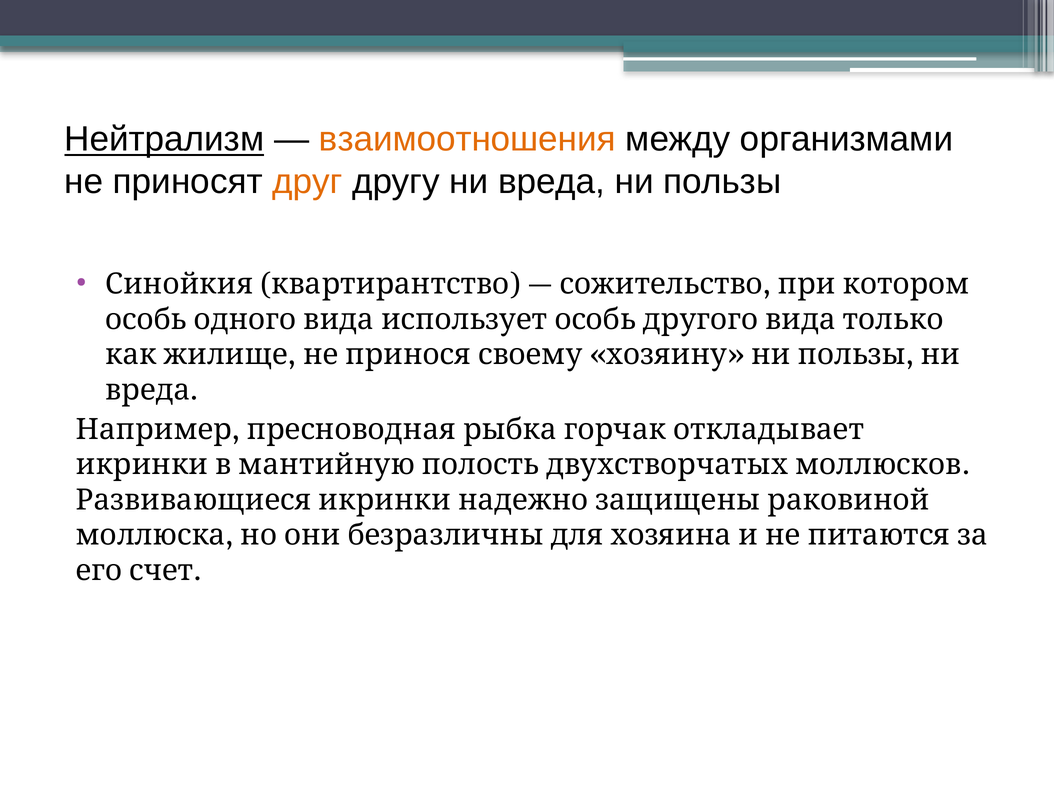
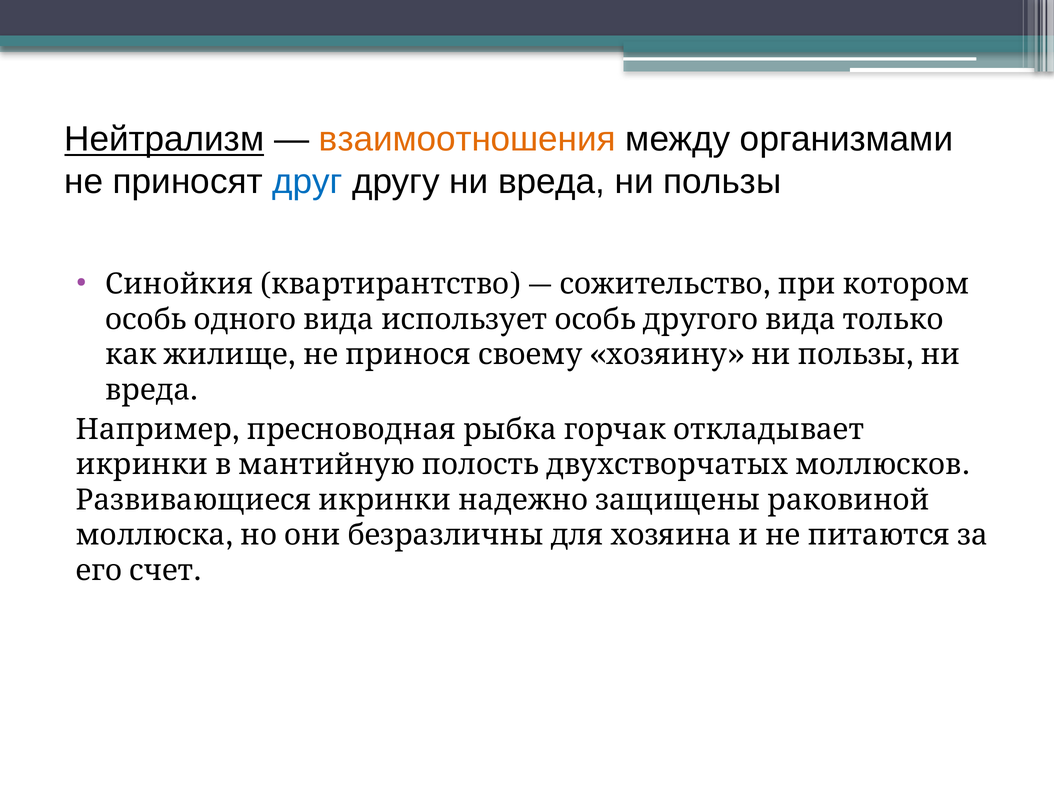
друг colour: orange -> blue
